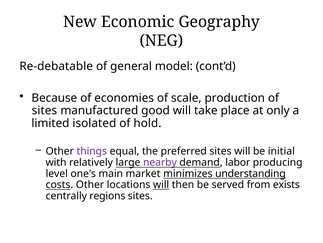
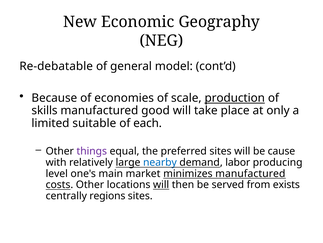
production underline: none -> present
sites at (44, 110): sites -> skills
isolated: isolated -> suitable
hold: hold -> each
initial: initial -> cause
nearby colour: purple -> blue
minimizes understanding: understanding -> manufactured
